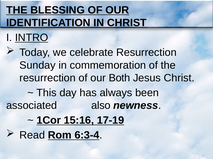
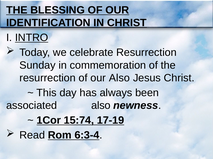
our Both: Both -> Also
15:16: 15:16 -> 15:74
